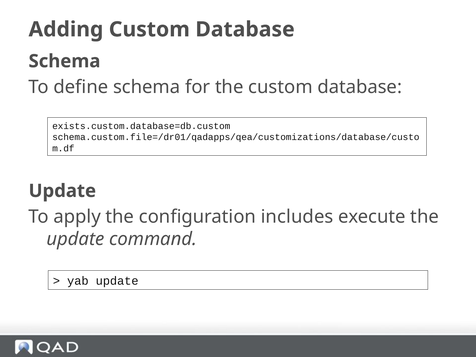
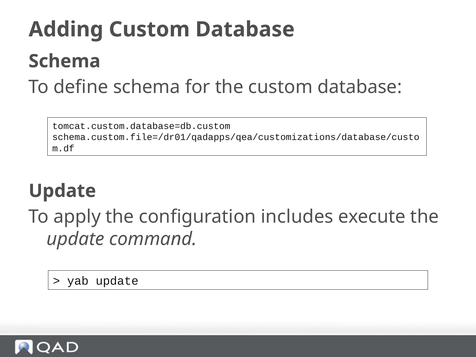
exists.custom.database=db.custom: exists.custom.database=db.custom -> tomcat.custom.database=db.custom
